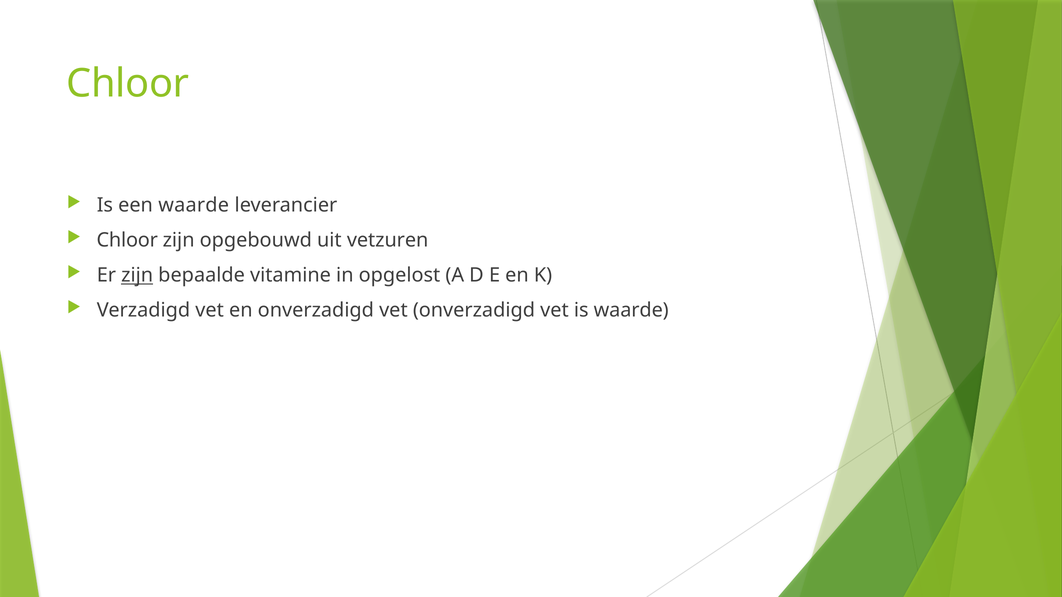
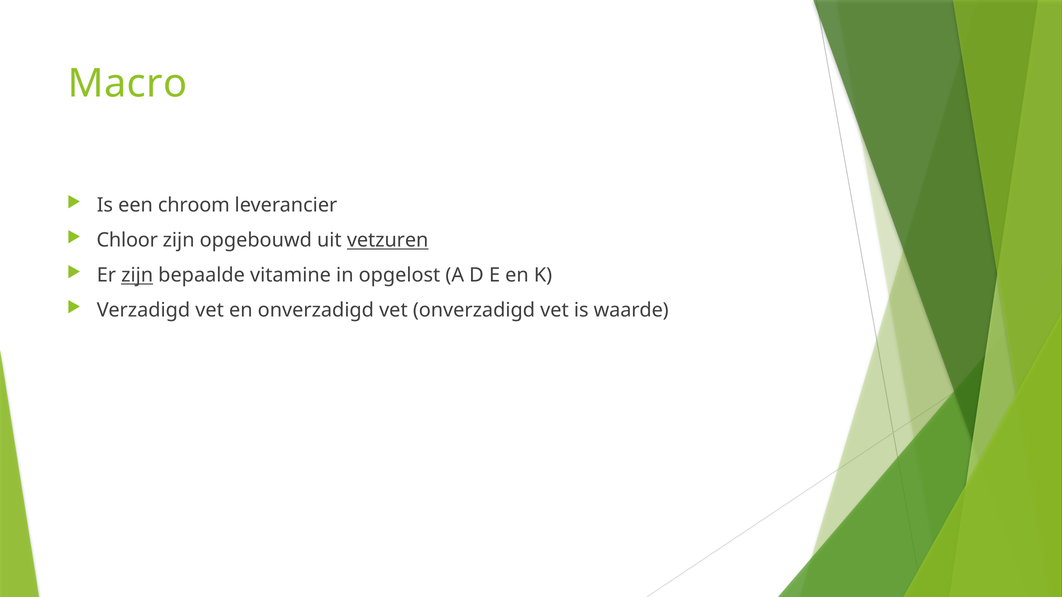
Chloor at (128, 84): Chloor -> Macro
een waarde: waarde -> chroom
vetzuren underline: none -> present
